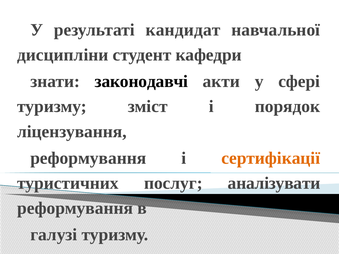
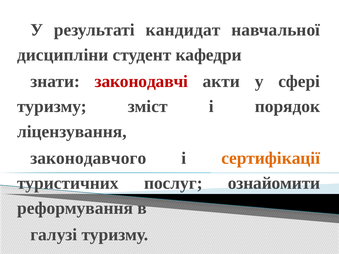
законодавчі colour: black -> red
реформування at (88, 158): реформування -> законодавчого
аналізувати: аналізувати -> ознайомити
